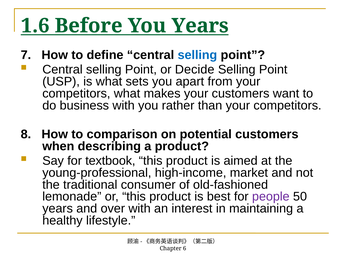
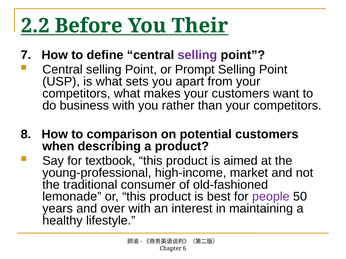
1.6: 1.6 -> 2.2
You Years: Years -> Their
selling at (197, 55) colour: blue -> purple
Decide: Decide -> Prompt
